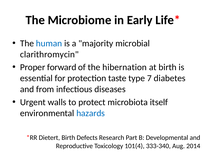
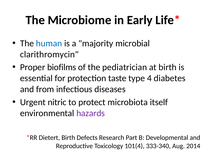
forward: forward -> biofilms
hibernation: hibernation -> pediatrician
7: 7 -> 4
walls: walls -> nitric
hazards colour: blue -> purple
